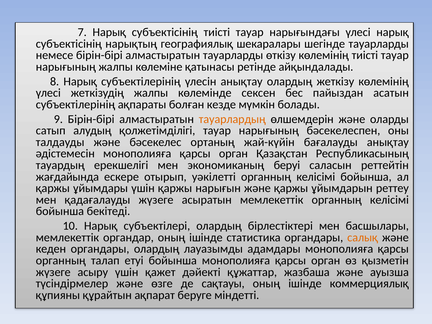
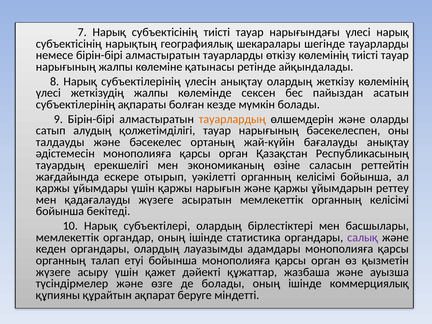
беруі: беруі -> өзіне
салық colour: orange -> purple
де сақтауы: сақтауы -> болады
